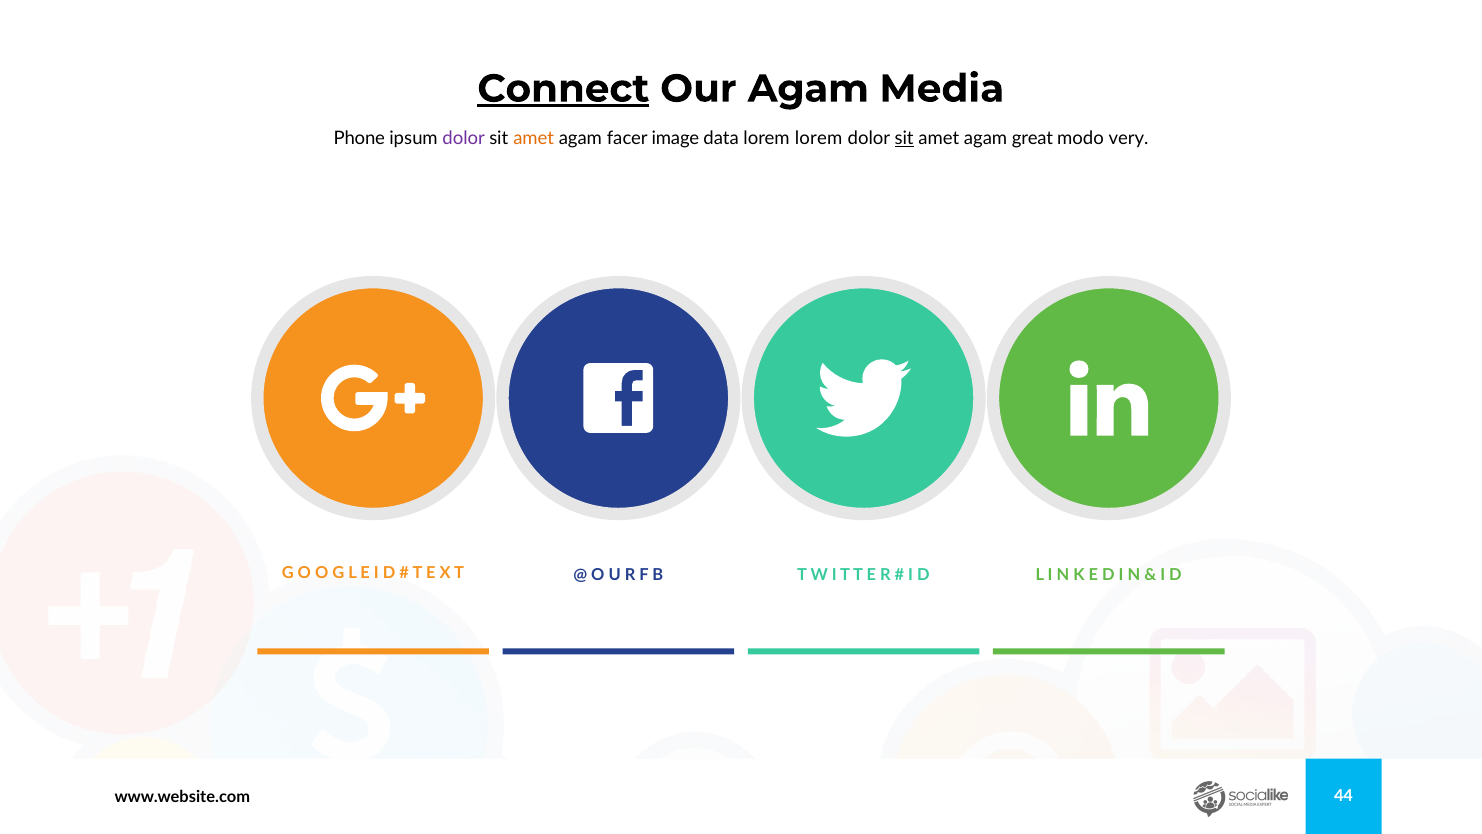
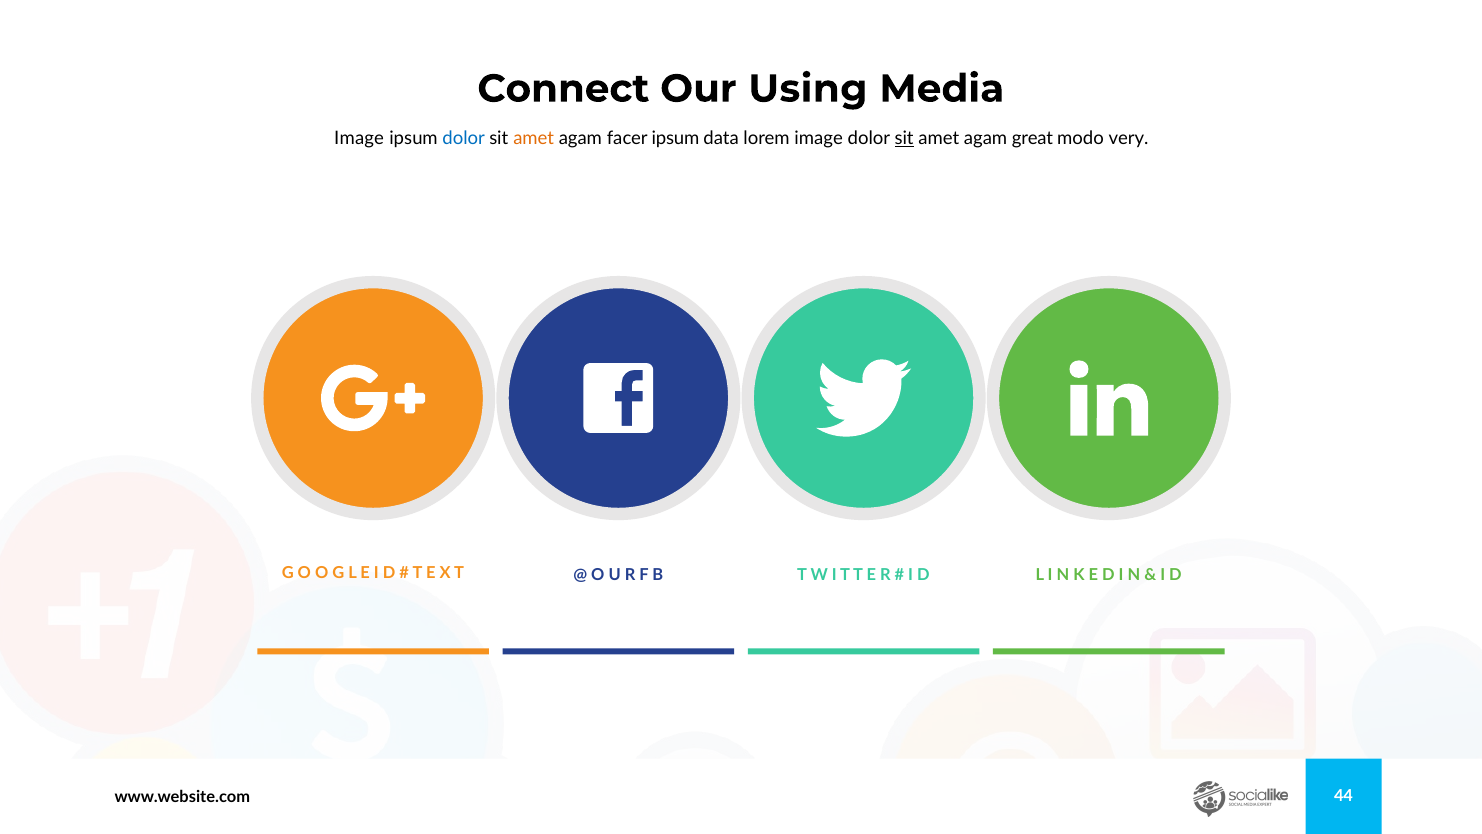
Connect underline: present -> none
Our Agam: Agam -> Using
Phone at (359, 138): Phone -> Image
dolor at (464, 138) colour: purple -> blue
facer image: image -> ipsum
lorem lorem: lorem -> image
